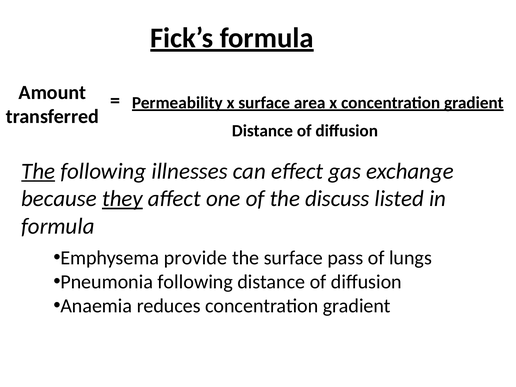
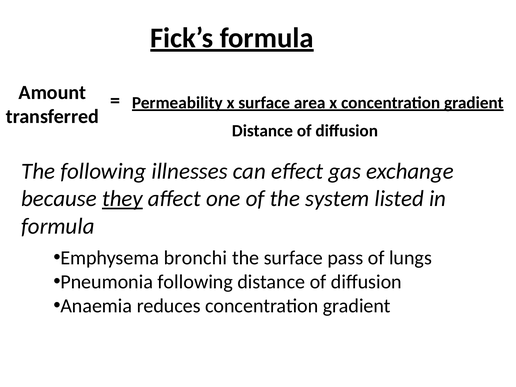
The at (38, 171) underline: present -> none
discuss: discuss -> system
provide: provide -> bronchi
